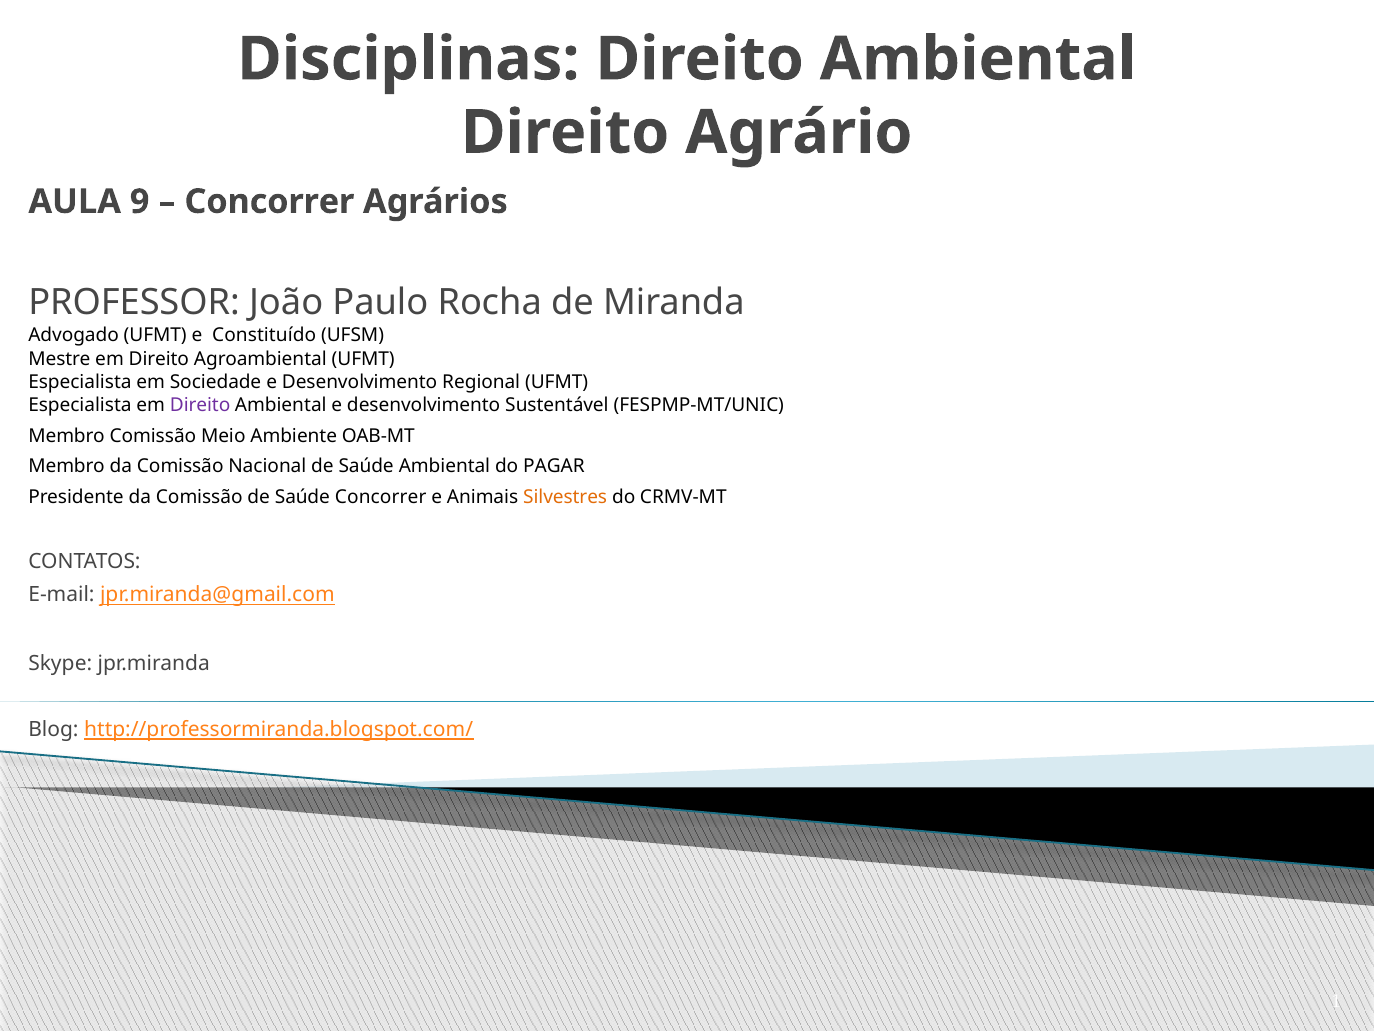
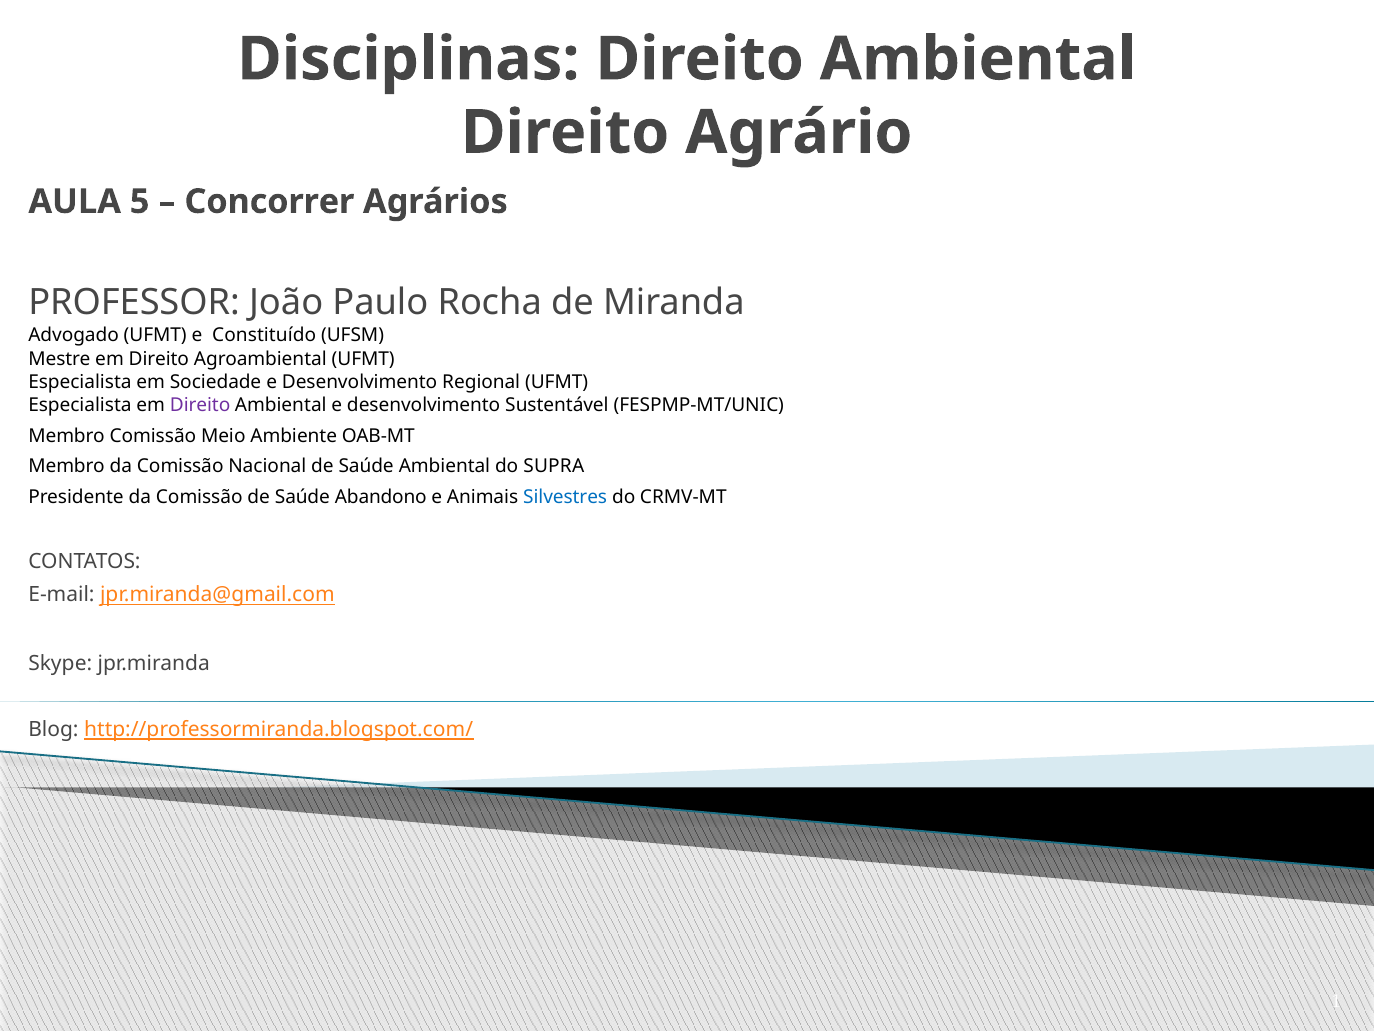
9: 9 -> 5
PAGAR: PAGAR -> SUPRA
Saúde Concorrer: Concorrer -> Abandono
Silvestres colour: orange -> blue
